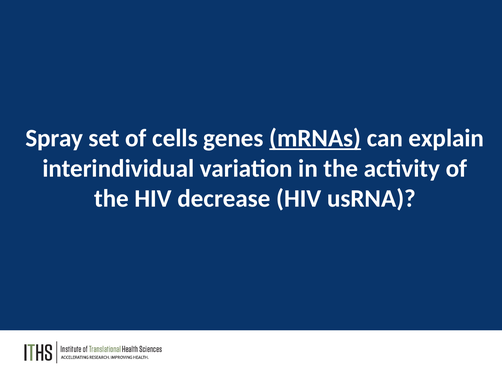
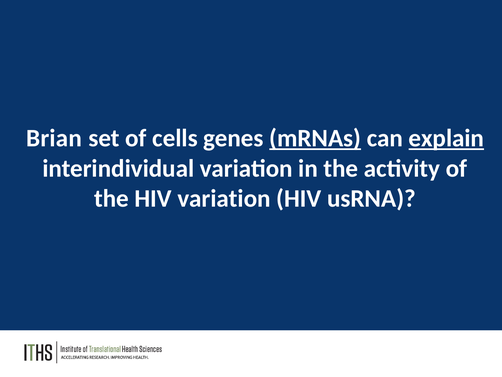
Spray: Spray -> Brian
explain underline: none -> present
HIV decrease: decrease -> variation
